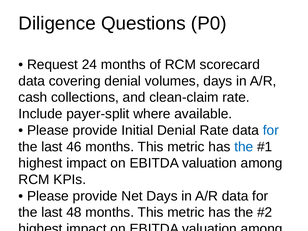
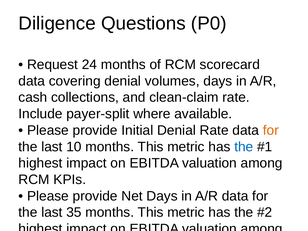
for at (271, 130) colour: blue -> orange
46: 46 -> 10
48: 48 -> 35
